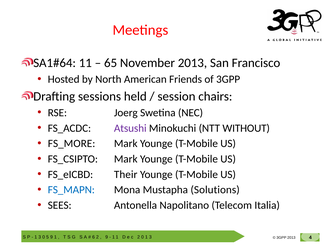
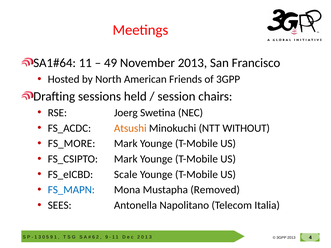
65: 65 -> 49
Atsushi colour: purple -> orange
Their: Their -> Scale
Solutions: Solutions -> Removed
